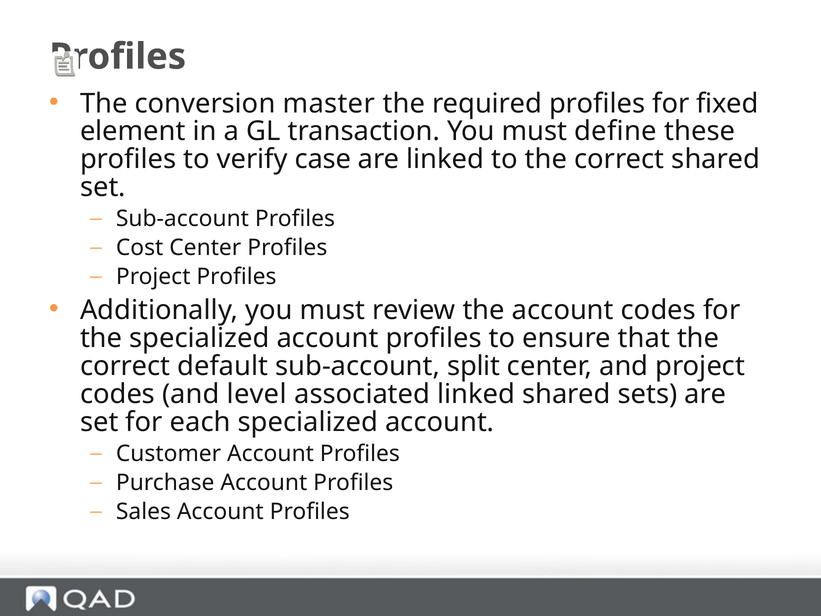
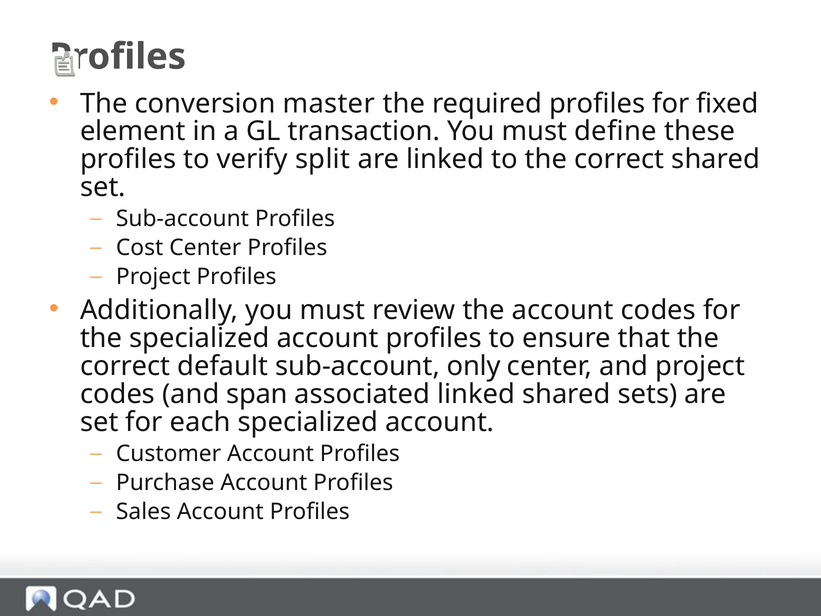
case: case -> split
split: split -> only
level: level -> span
